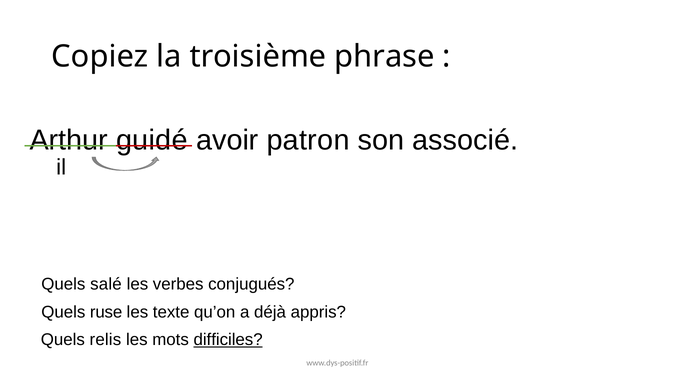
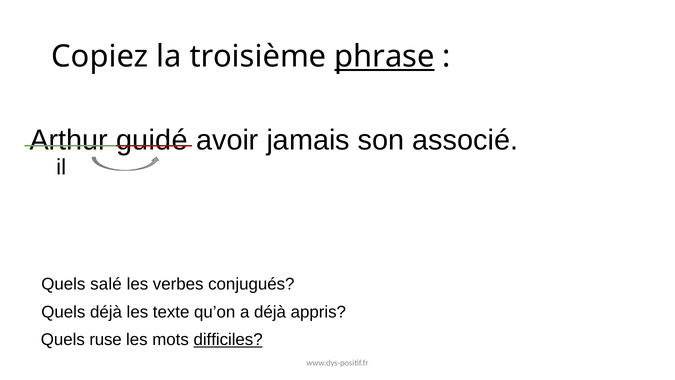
phrase underline: none -> present
patron: patron -> jamais
Quels ruse: ruse -> déjà
relis: relis -> ruse
